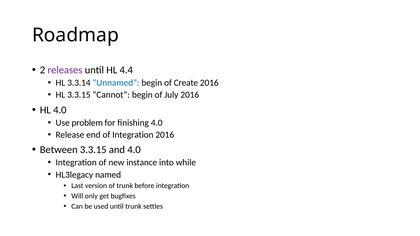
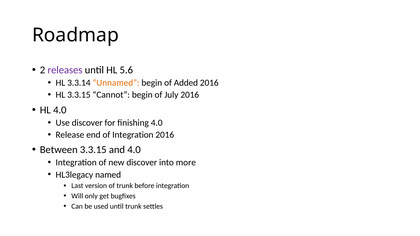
4.4: 4.4 -> 5.6
Unnamed colour: blue -> orange
Create: Create -> Added
Use problem: problem -> discover
new instance: instance -> discover
while: while -> more
